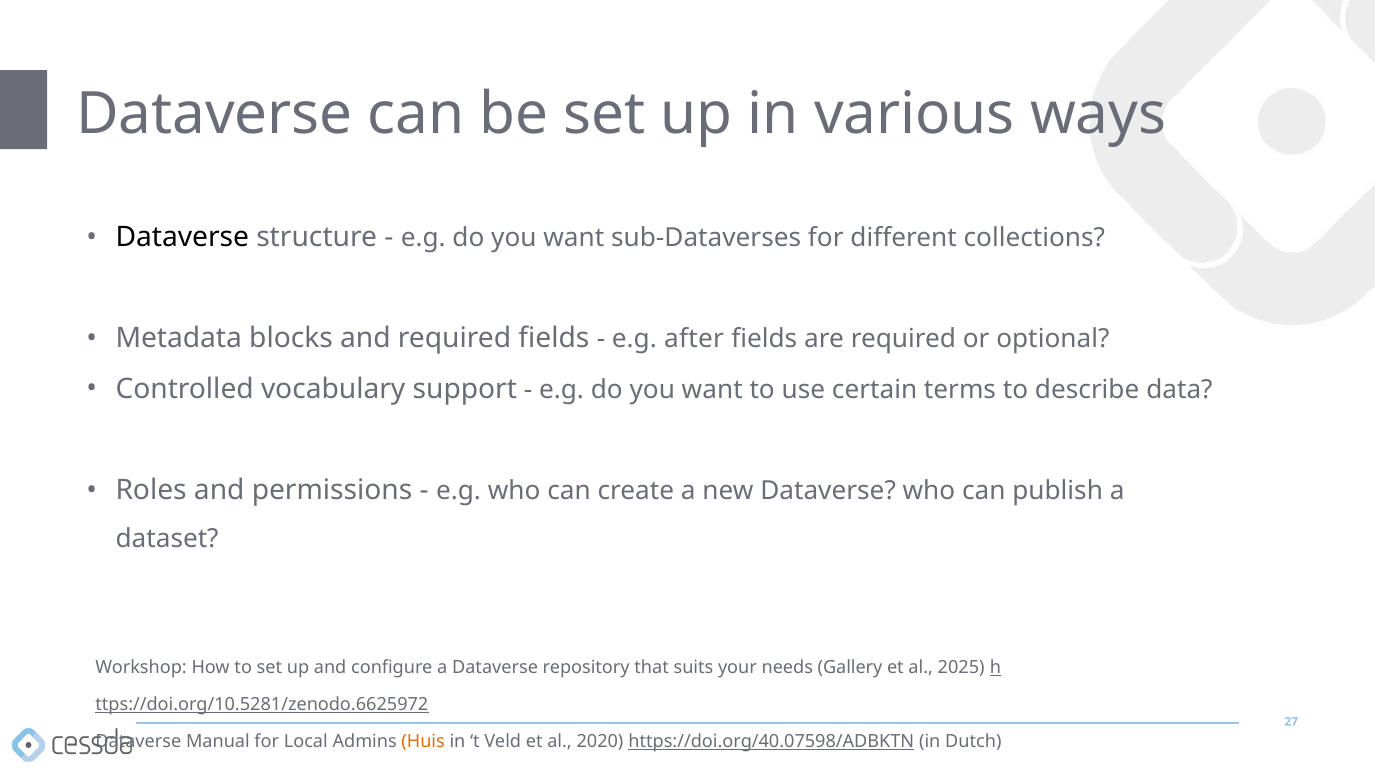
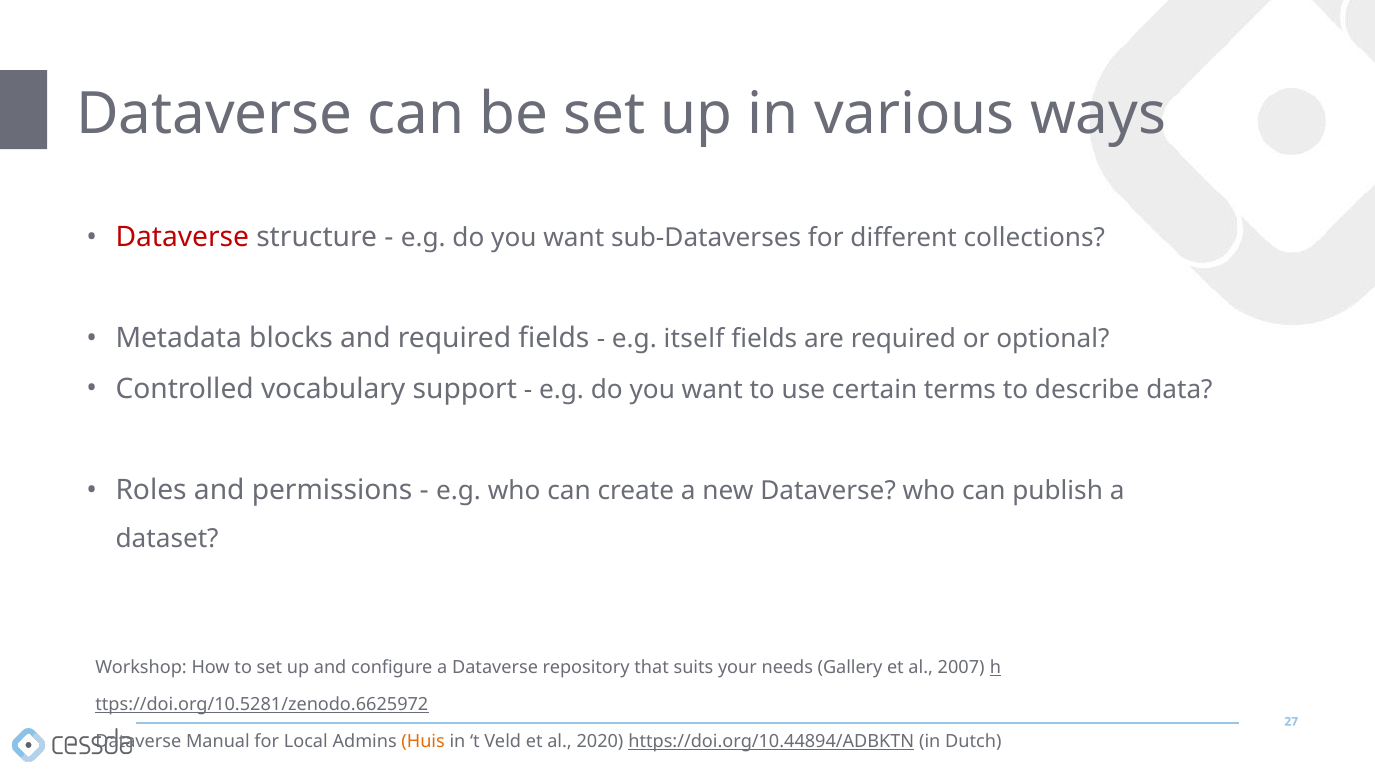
Dataverse at (182, 237) colour: black -> red
after: after -> itself
2025: 2025 -> 2007
https://doi.org/40.07598/ADBKTN: https://doi.org/40.07598/ADBKTN -> https://doi.org/10.44894/ADBKTN
